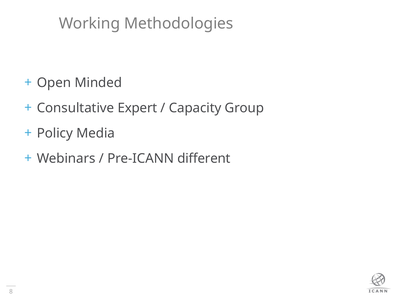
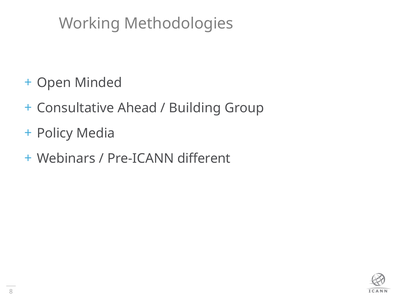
Expert: Expert -> Ahead
Capacity: Capacity -> Building
